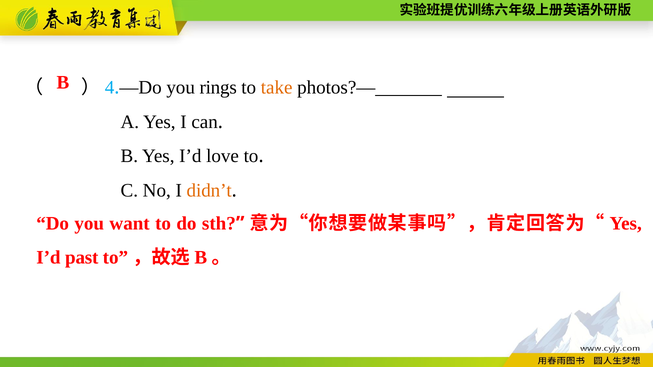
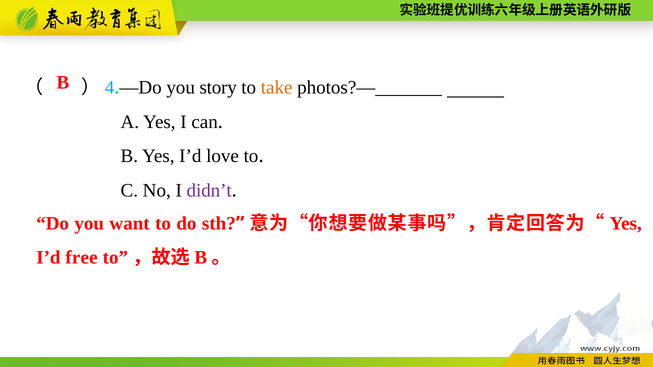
rings: rings -> story
didn’t colour: orange -> purple
past: past -> free
